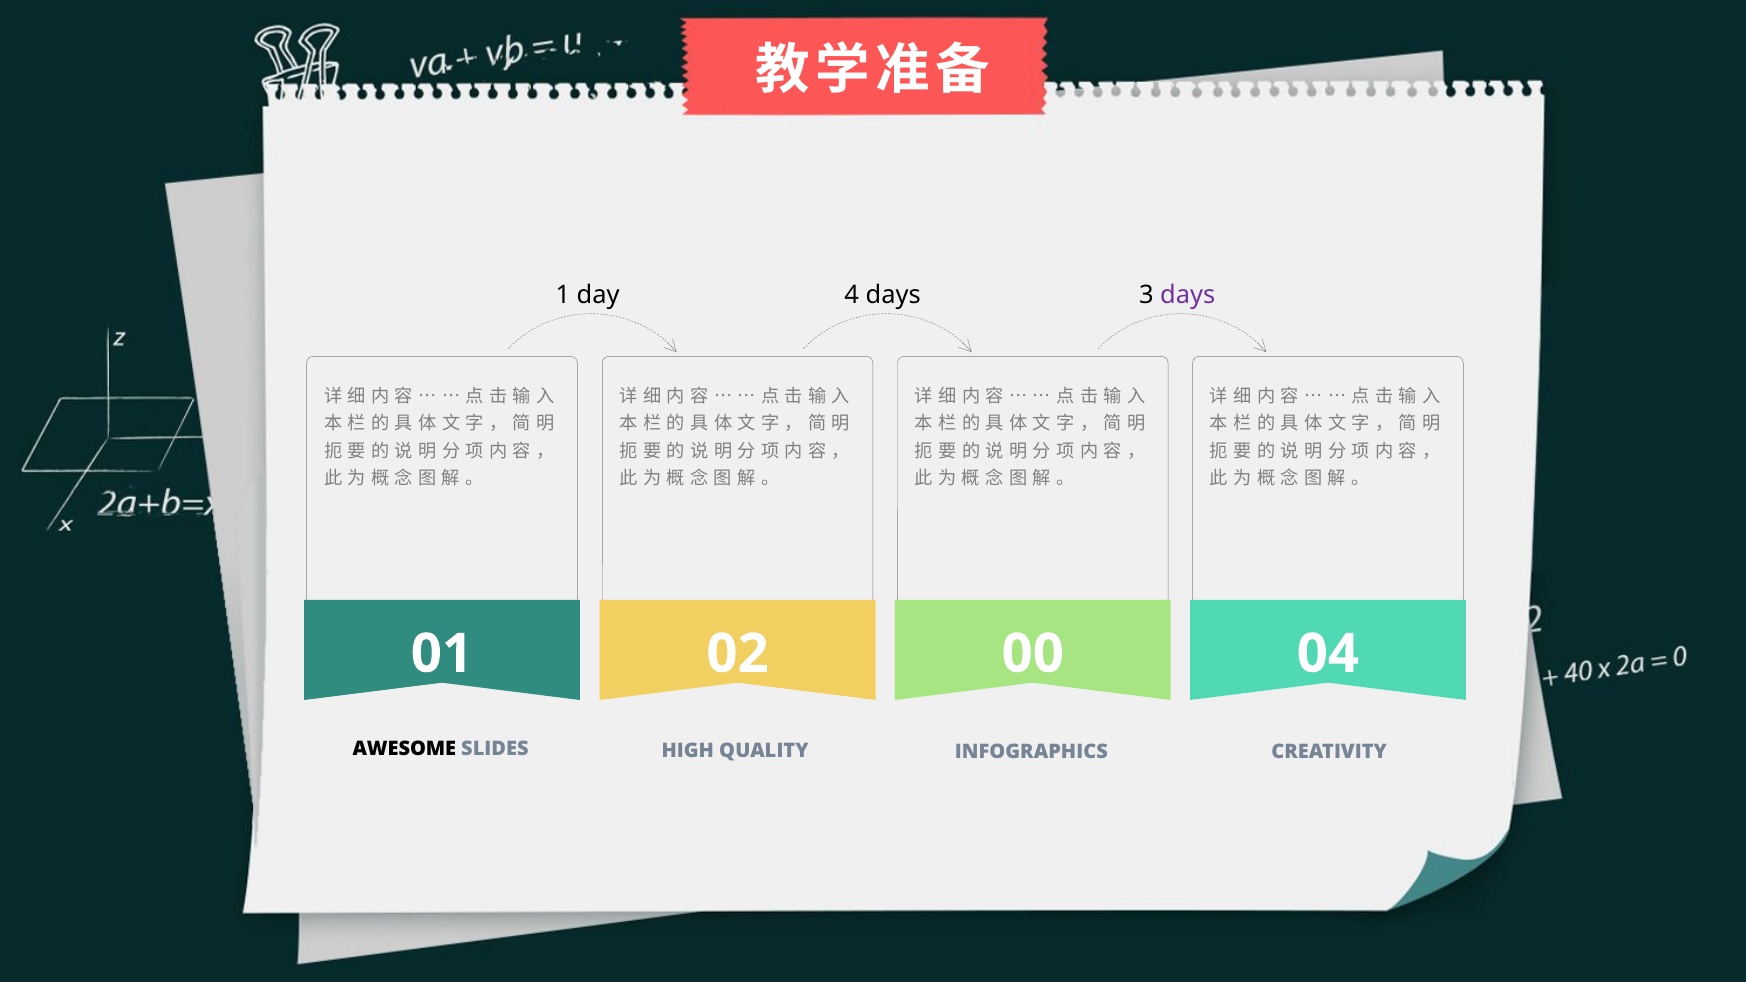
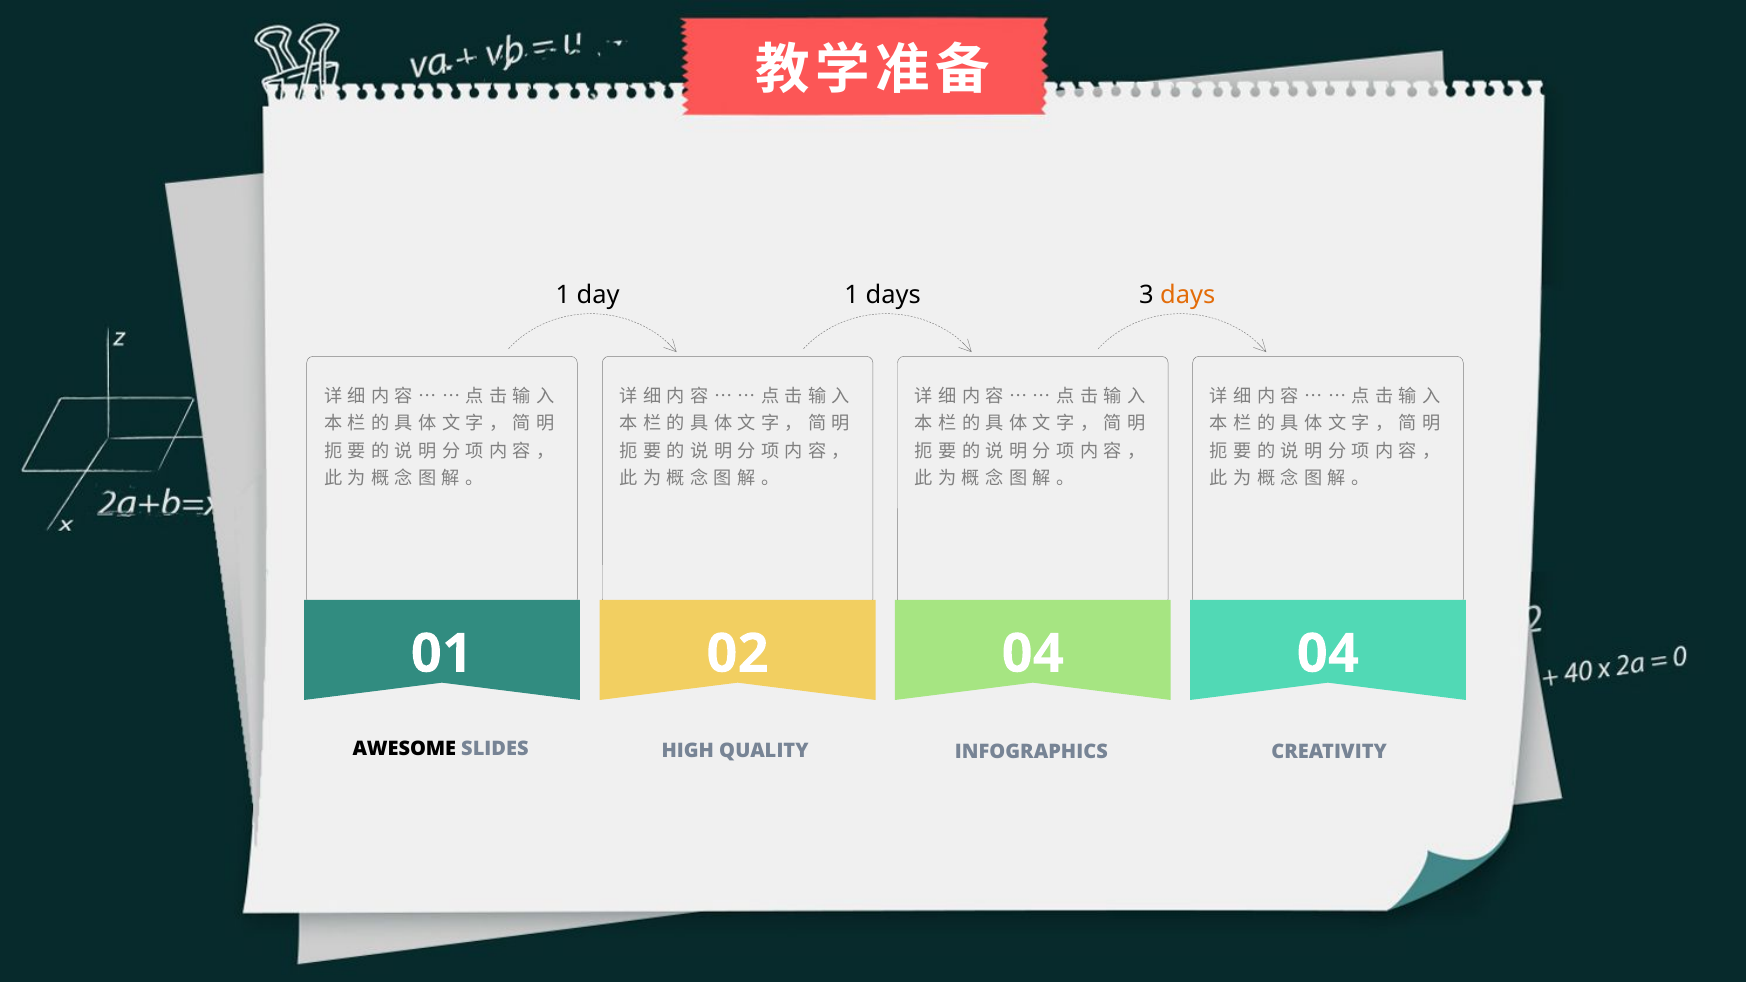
day 4: 4 -> 1
days at (1188, 295) colour: purple -> orange
02 00: 00 -> 04
